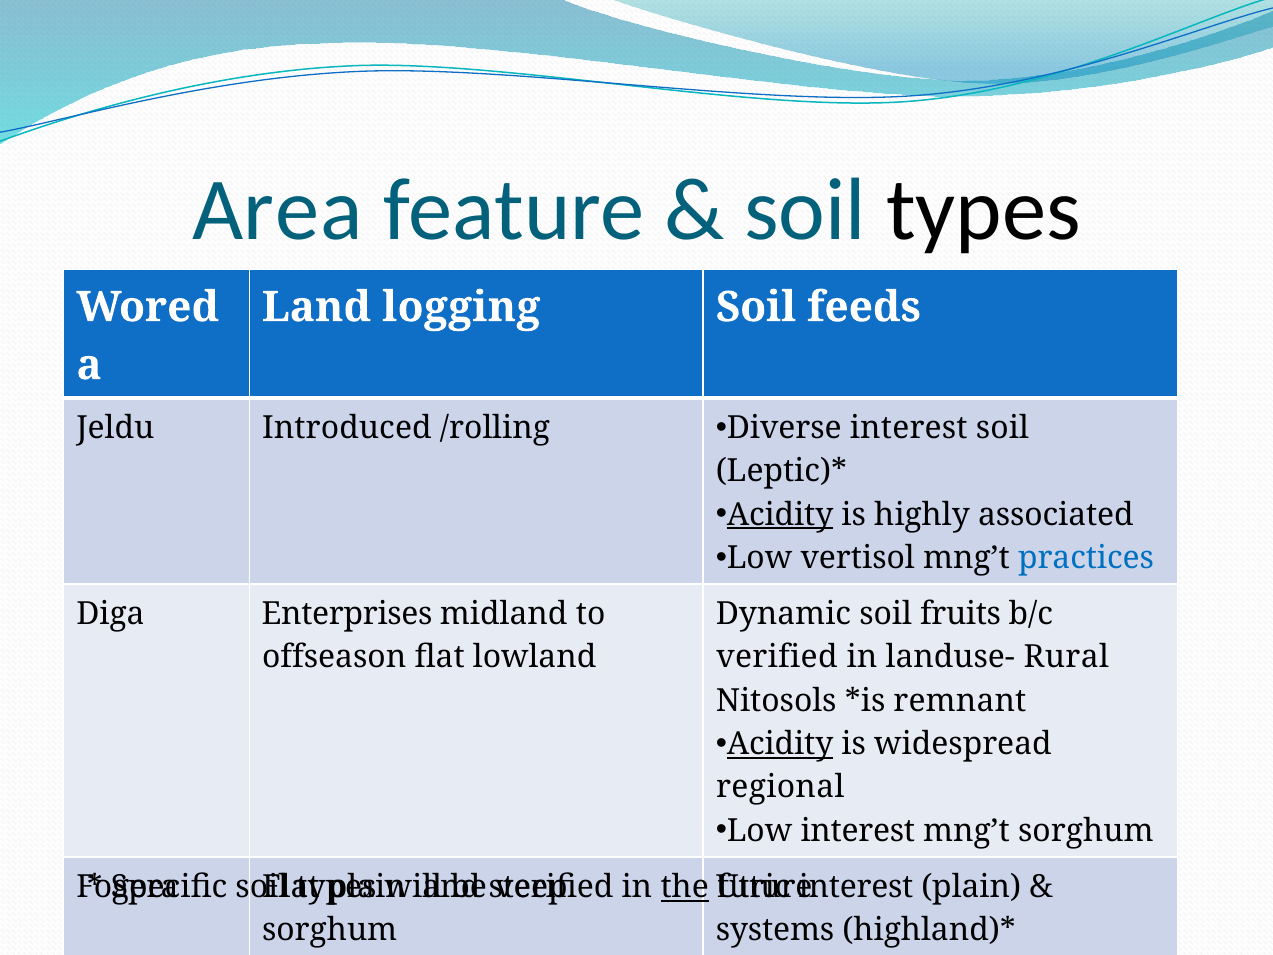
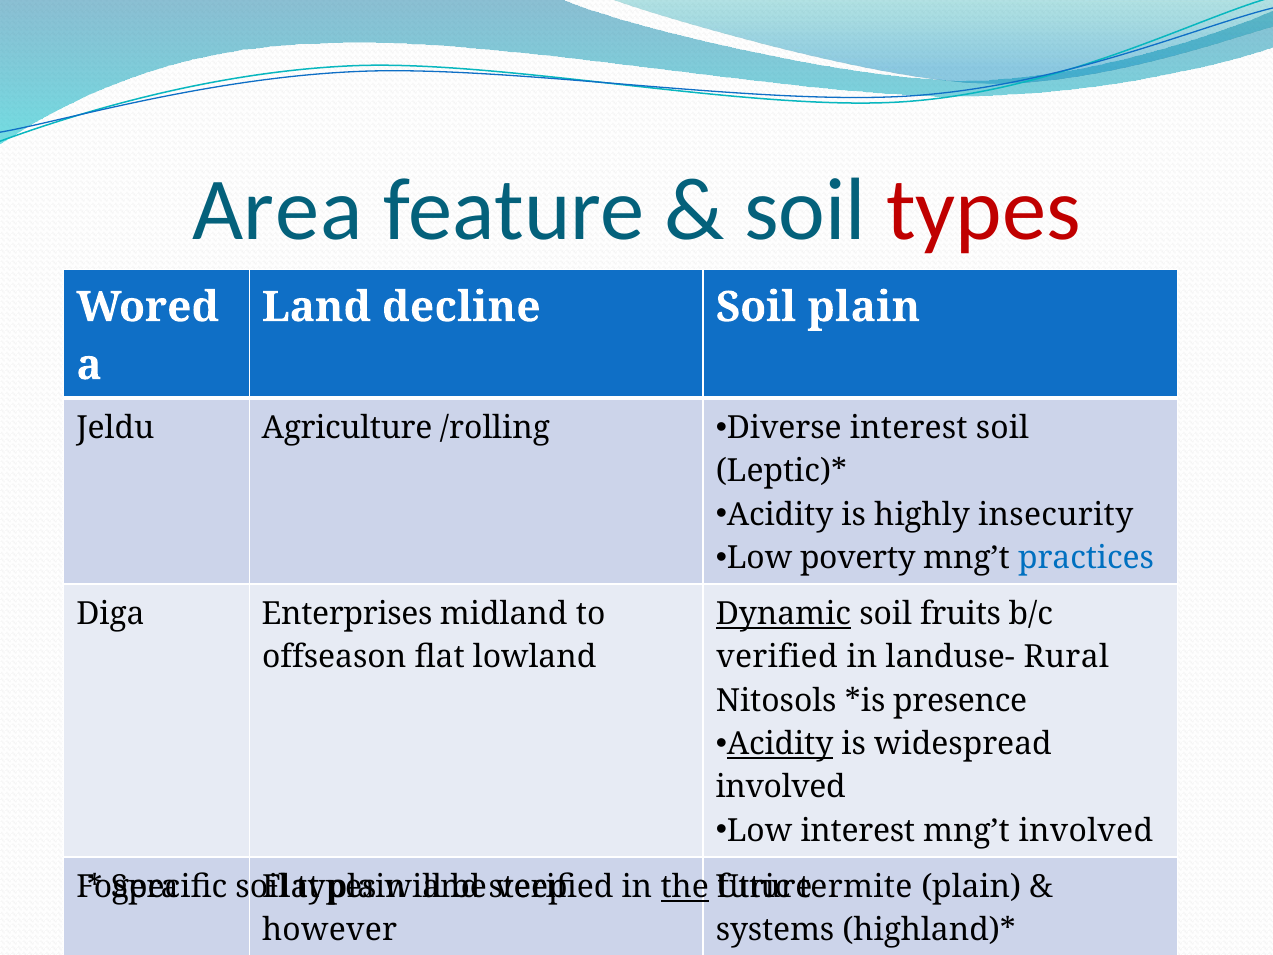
types at (983, 210) colour: black -> red
logging: logging -> decline
Soil feeds: feeds -> plain
Introduced: Introduced -> Agriculture
Acidity at (780, 514) underline: present -> none
associated: associated -> insecurity
vertisol: vertisol -> poverty
Dynamic underline: none -> present
remnant: remnant -> presence
regional at (780, 787): regional -> involved
mng’t sorghum: sorghum -> involved
interest at (856, 886): interest -> termite
sorghum at (330, 930): sorghum -> however
